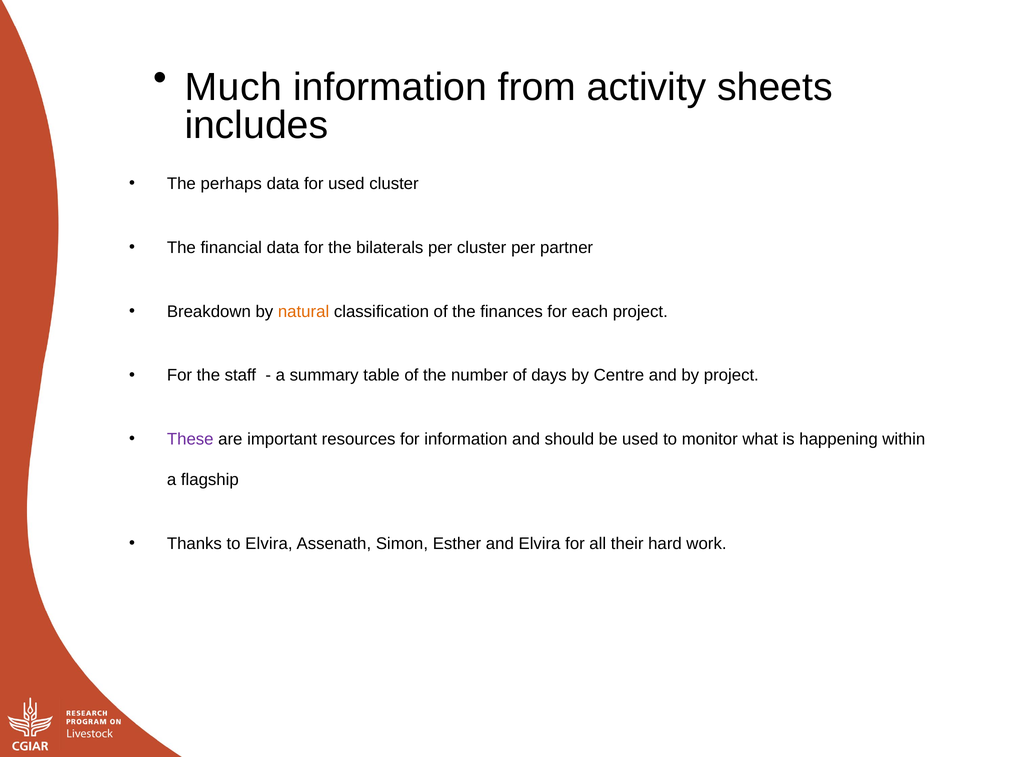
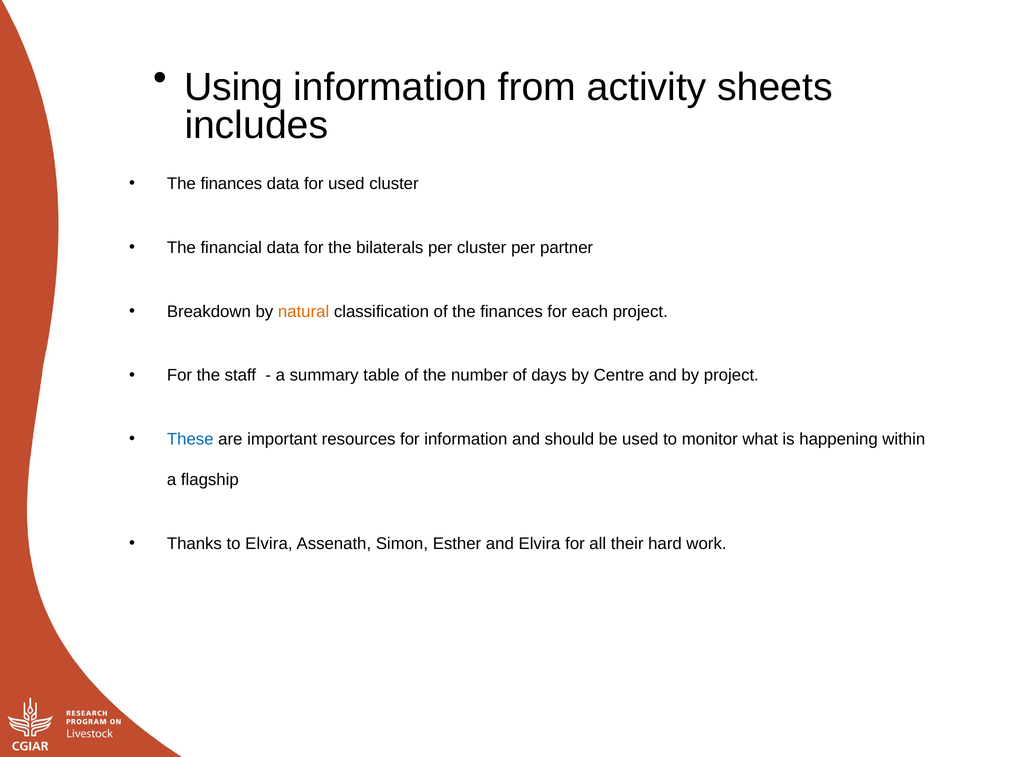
Much: Much -> Using
perhaps at (231, 184): perhaps -> finances
These colour: purple -> blue
